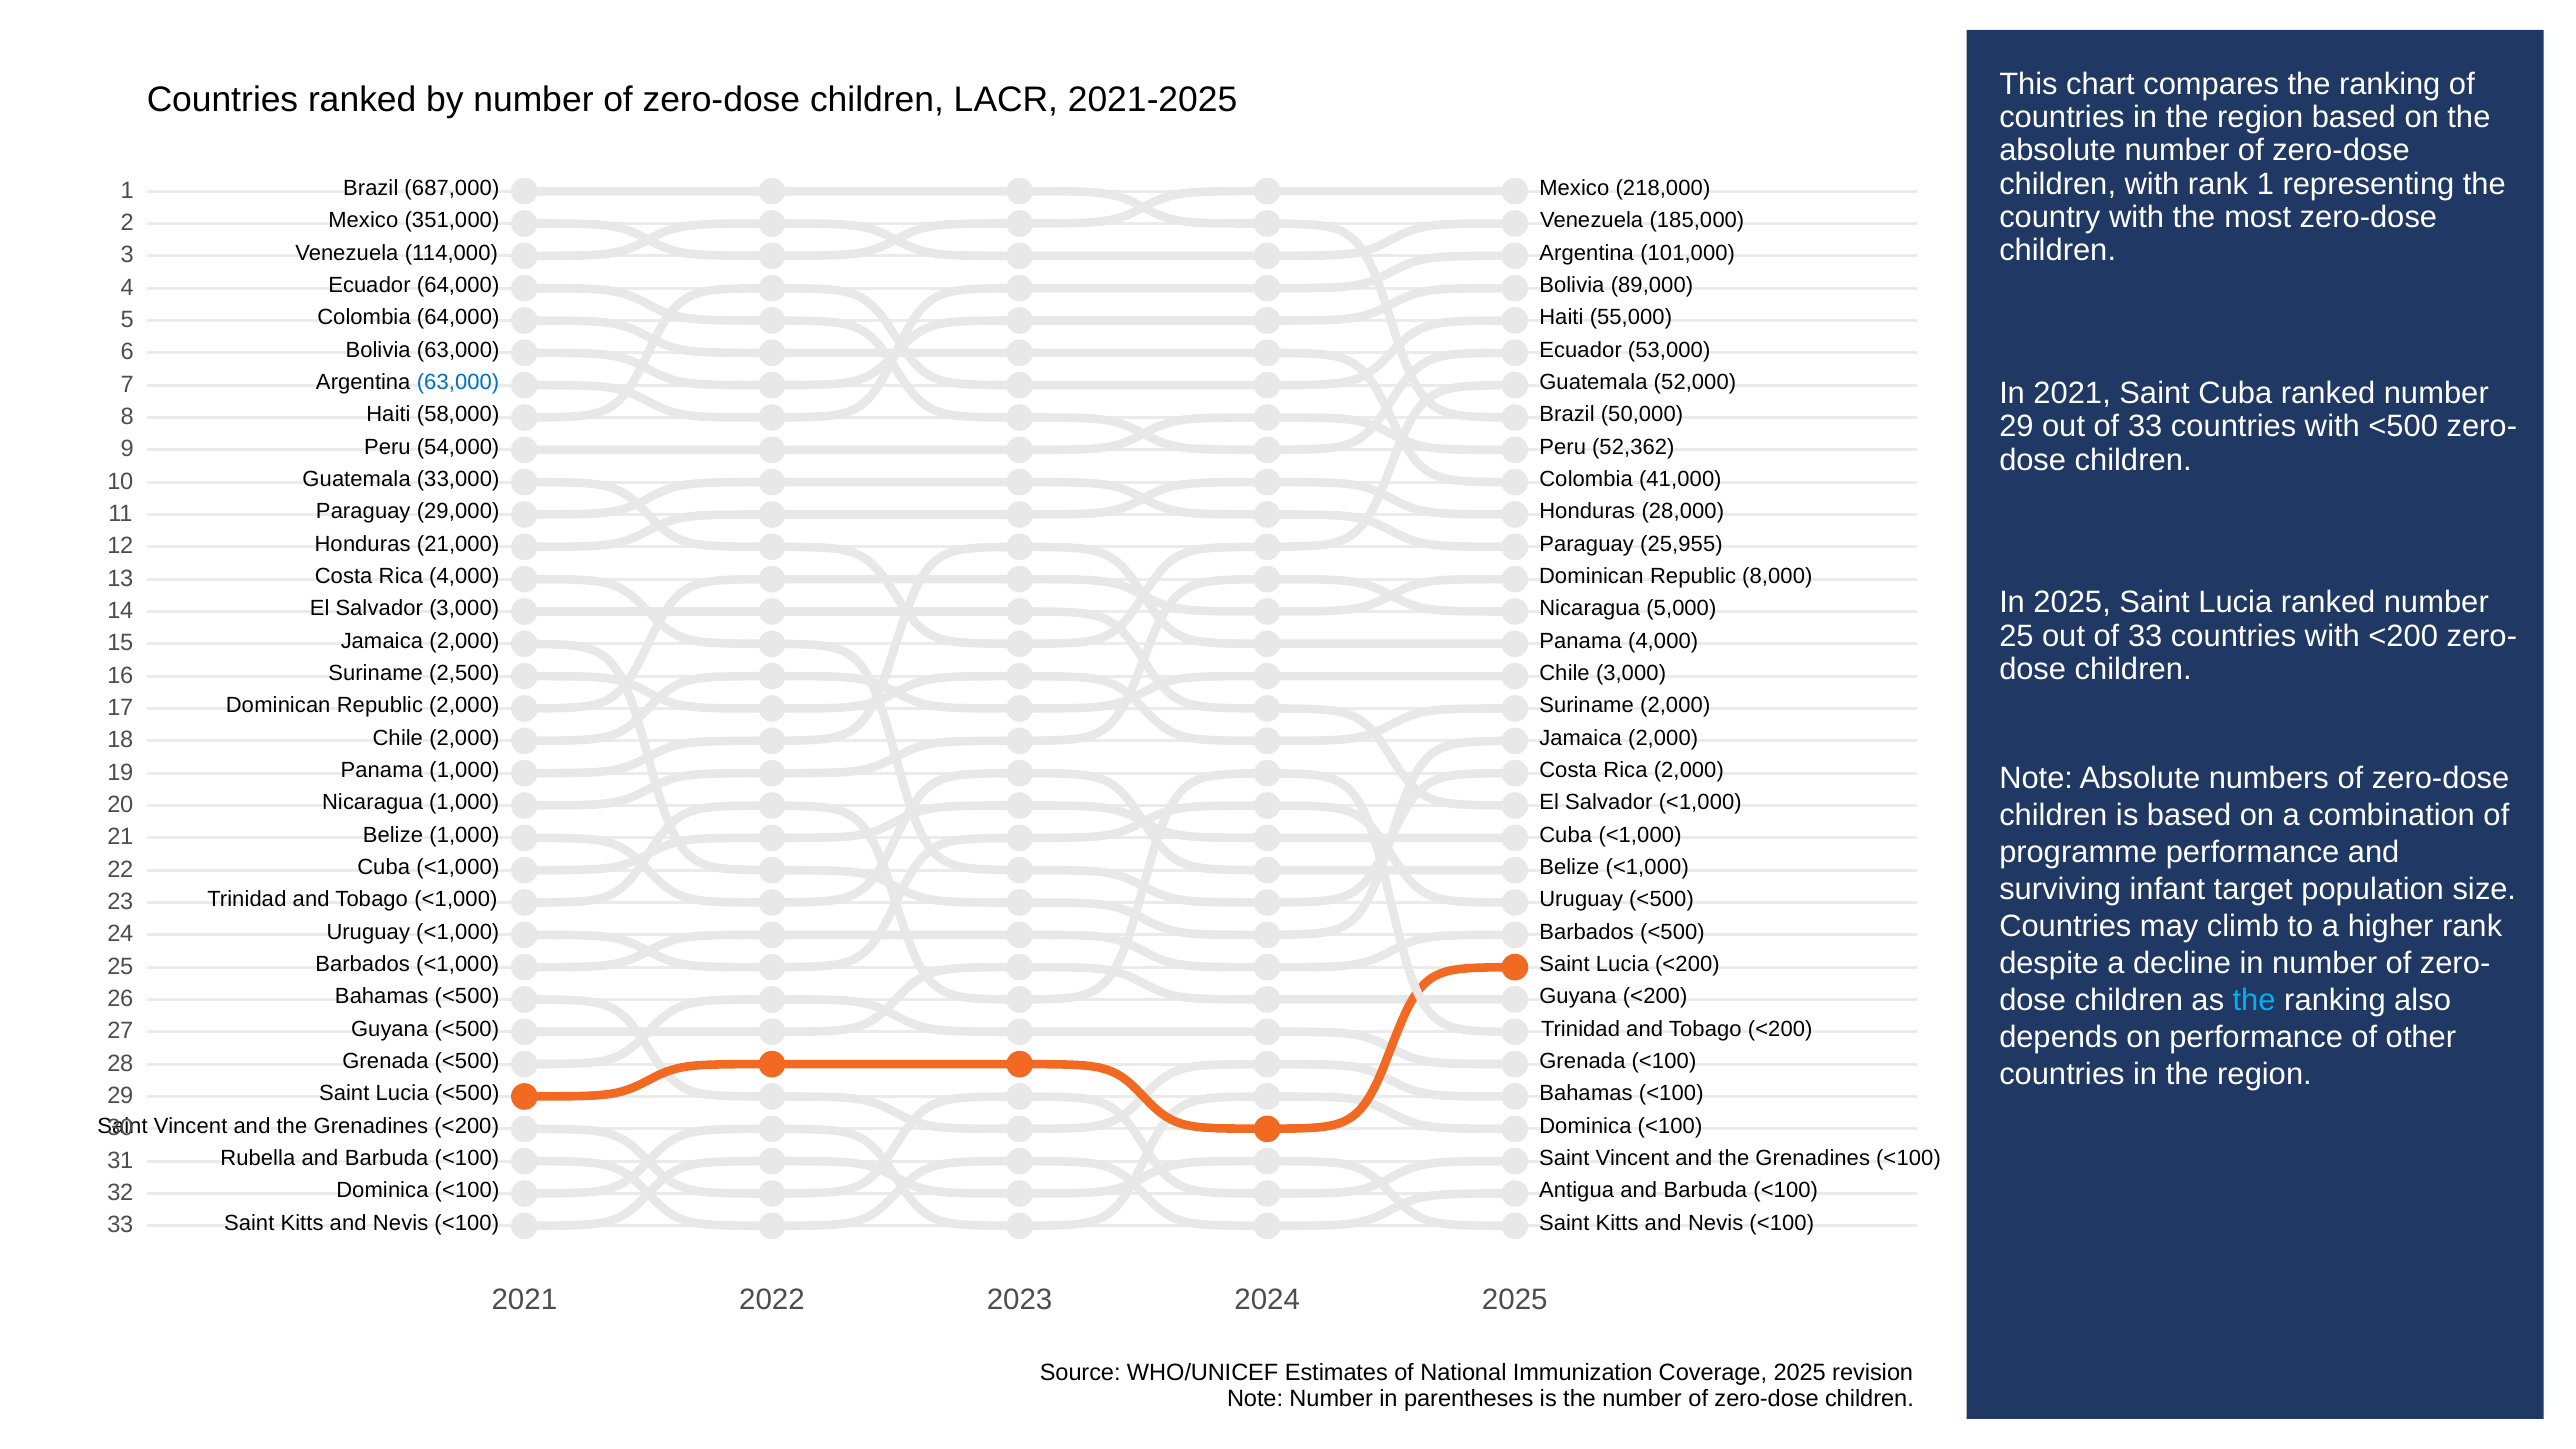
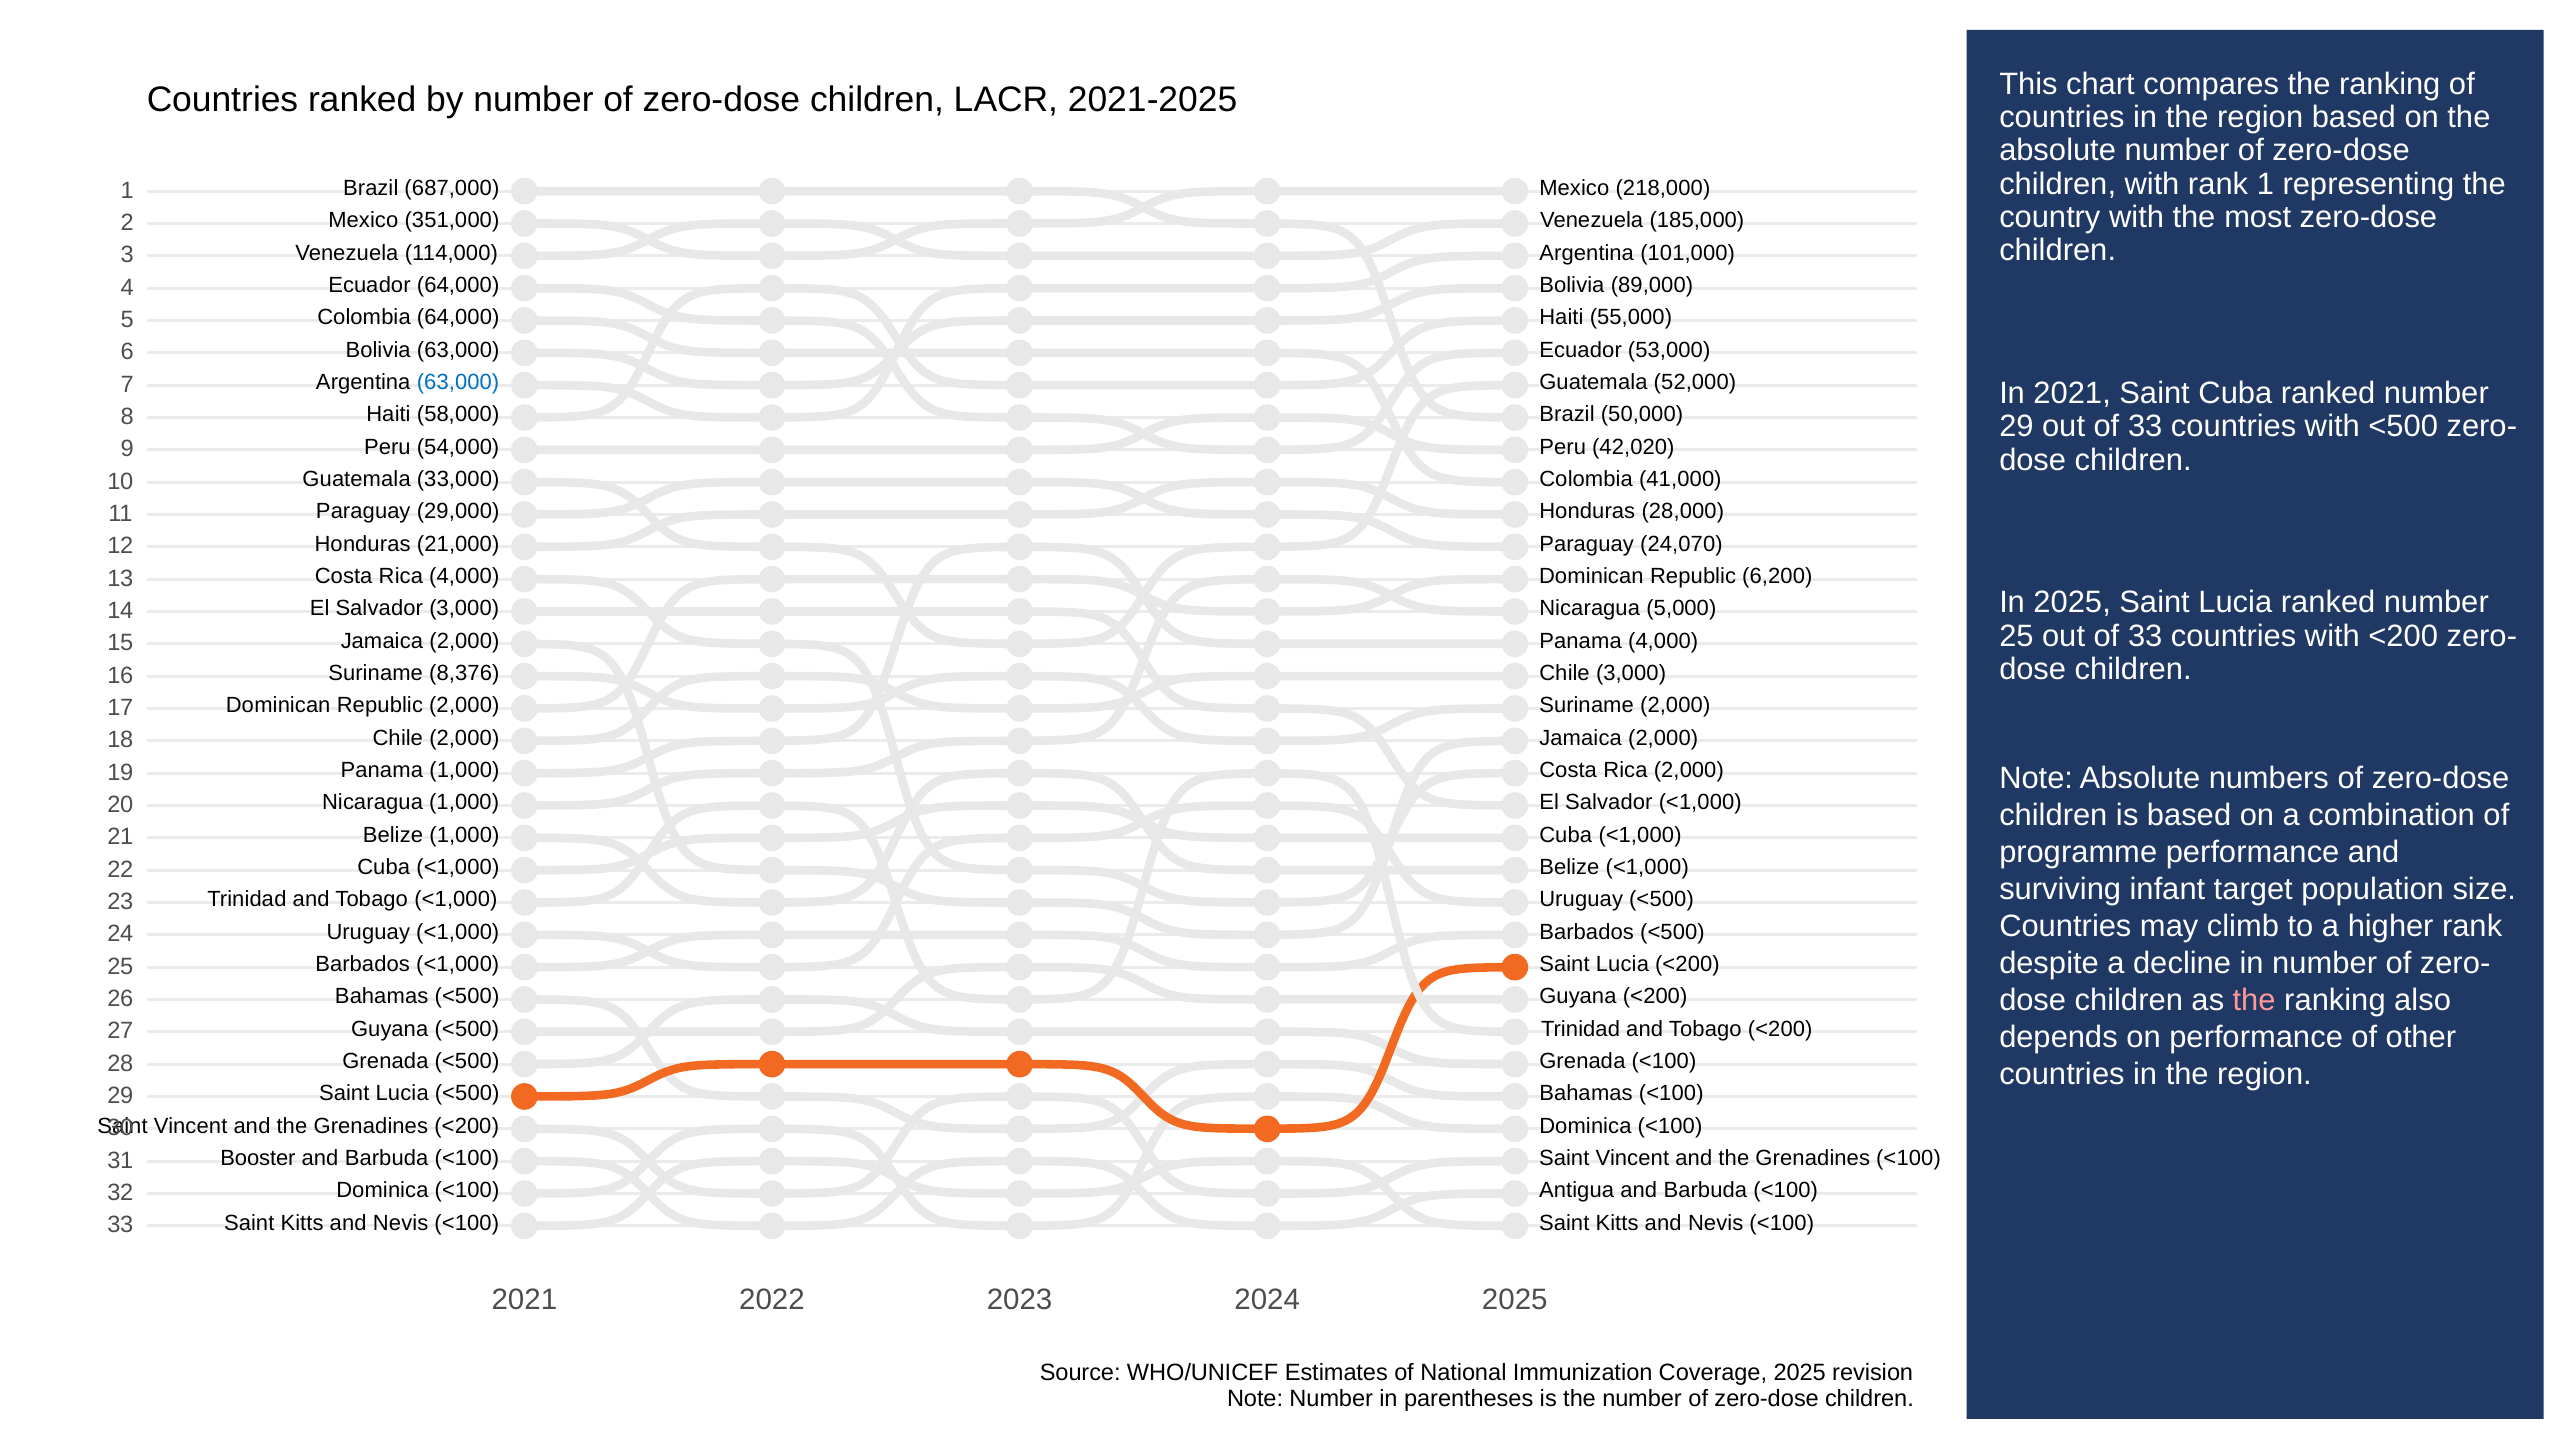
52,362: 52,362 -> 42,020
25,955: 25,955 -> 24,070
8,000: 8,000 -> 6,200
2,500: 2,500 -> 8,376
the at (2254, 1000) colour: light blue -> pink
Rubella: Rubella -> Booster
